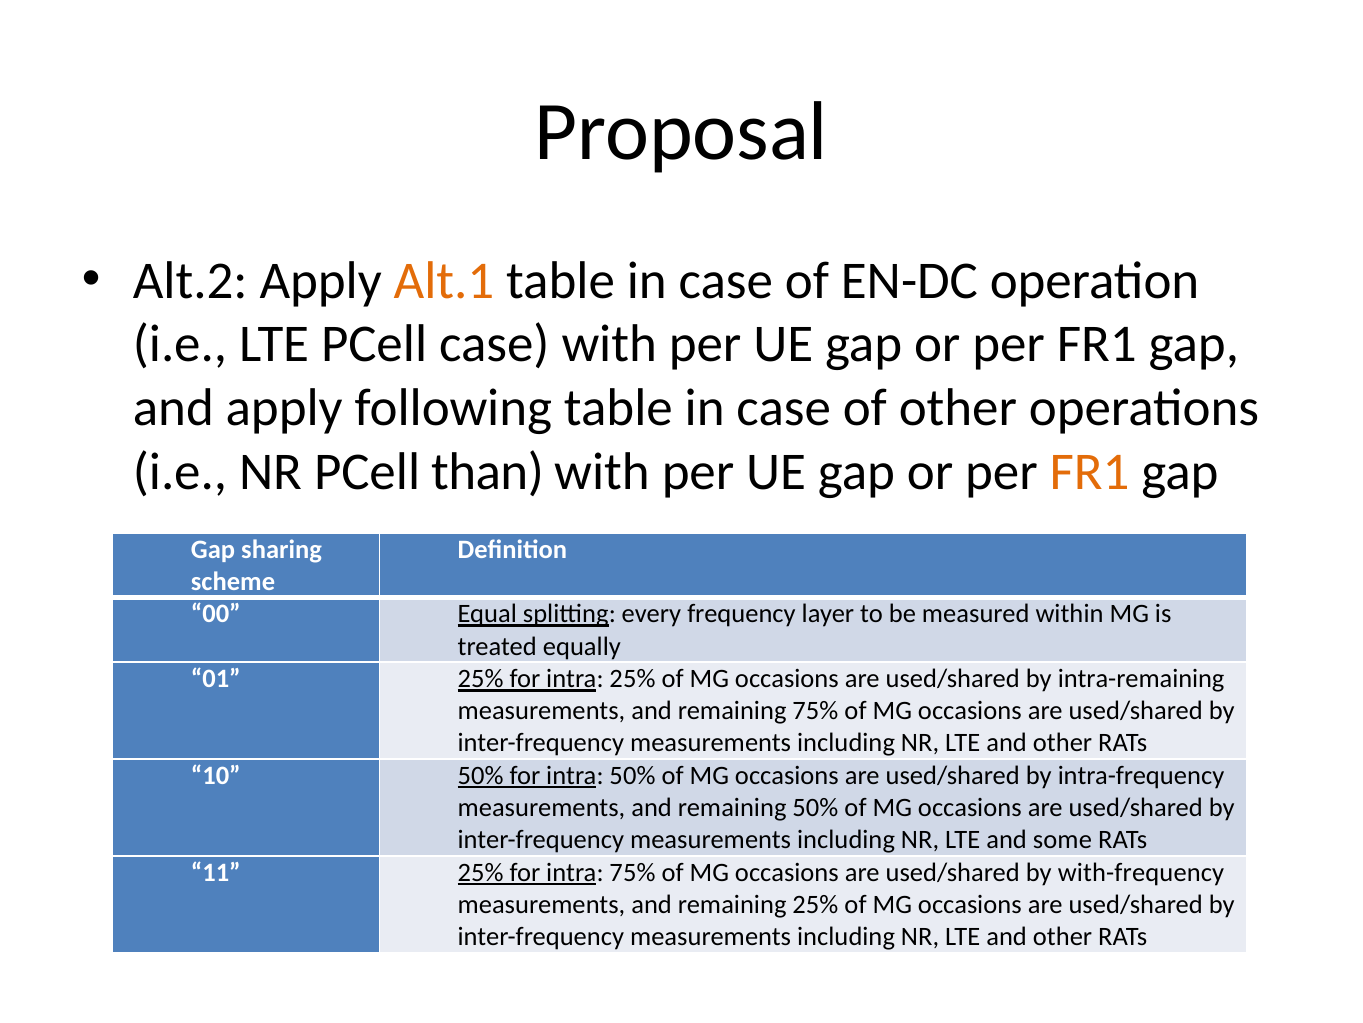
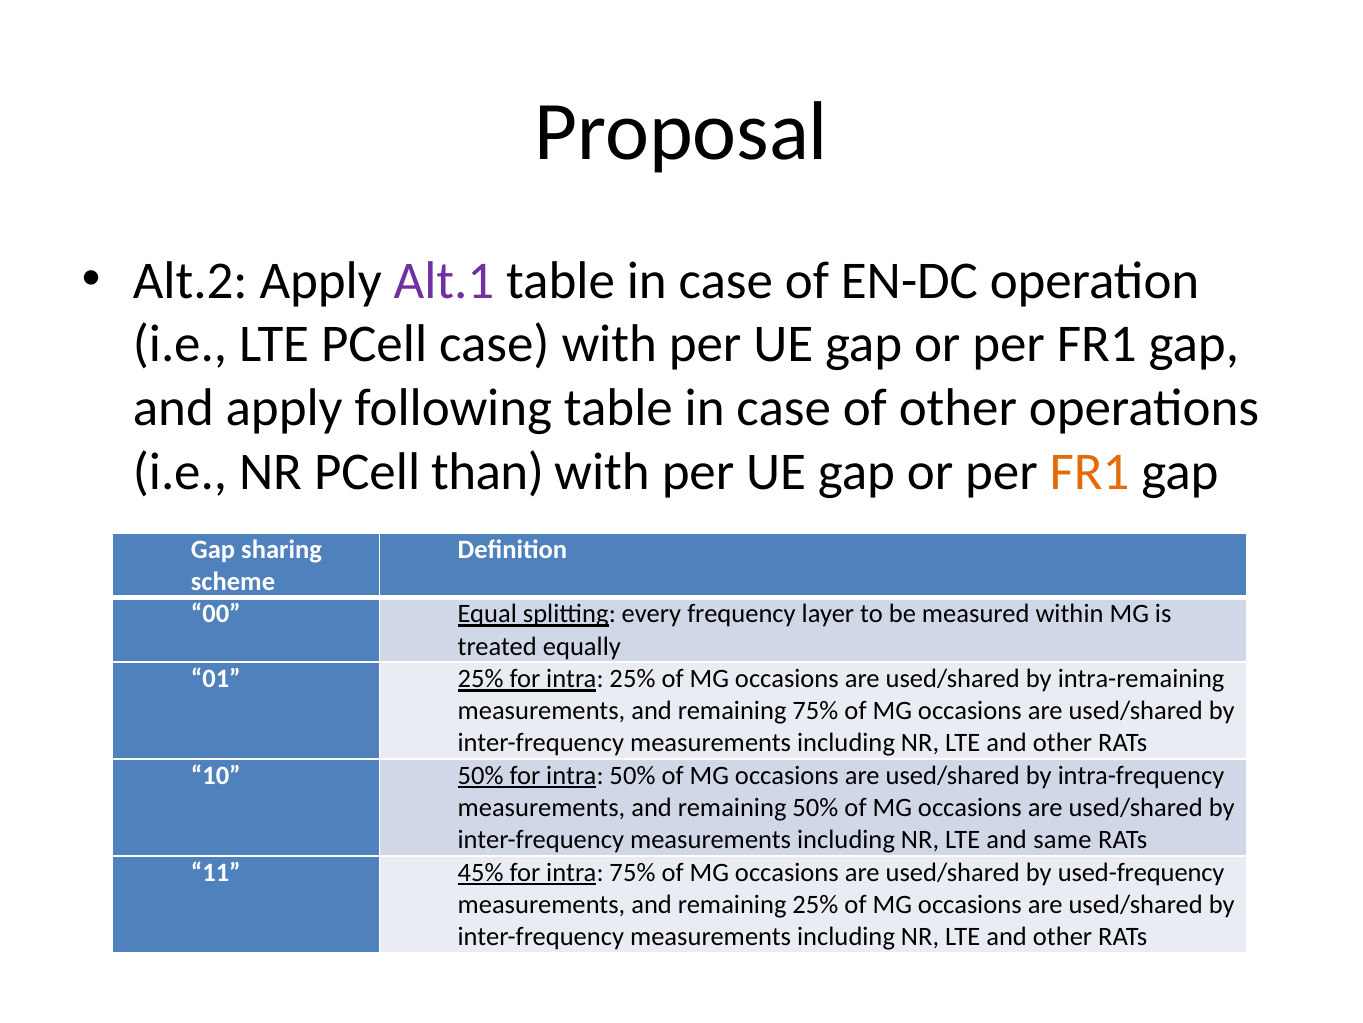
Alt.1 colour: orange -> purple
some: some -> same
11 25%: 25% -> 45%
with-frequency: with-frequency -> used-frequency
